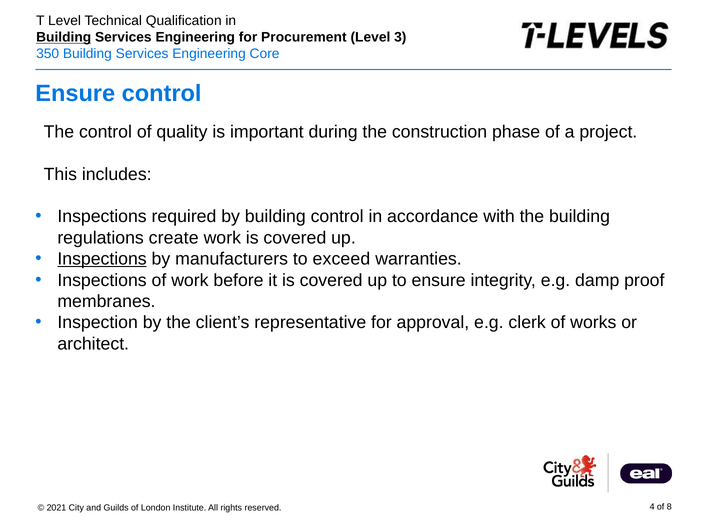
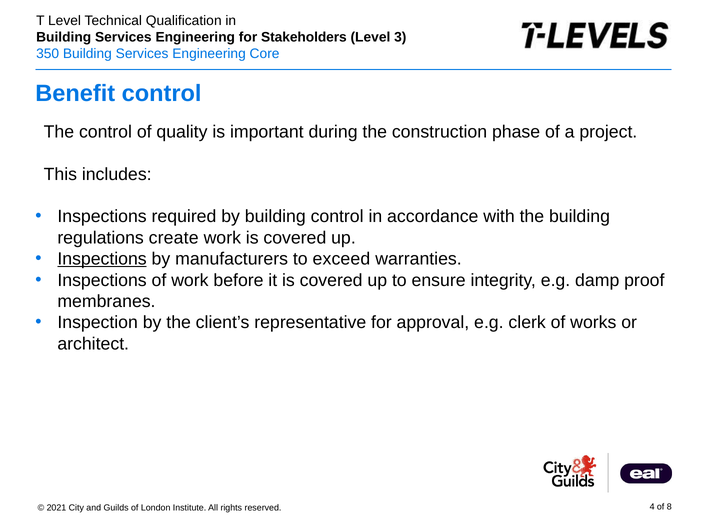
Building at (64, 37) underline: present -> none
Procurement: Procurement -> Stakeholders
Ensure at (75, 94): Ensure -> Benefit
